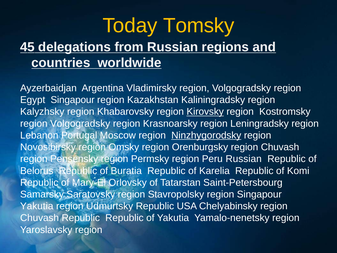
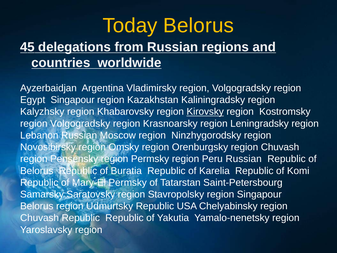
Today Tomsky: Tomsky -> Belorus
Lebanon Portugal: Portugal -> Russian
Ninzhygorodsky underline: present -> none
Mary-El Orlovsky: Orlovsky -> Permsky
Yakutia at (37, 206): Yakutia -> Belorus
